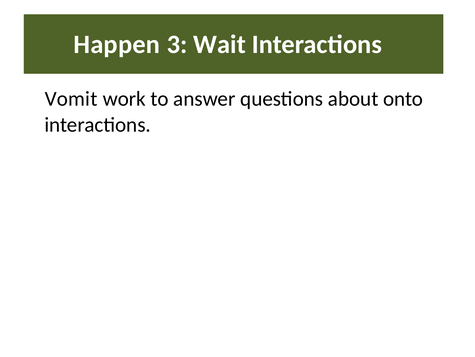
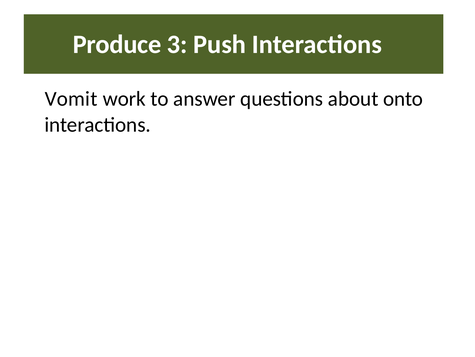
Happen: Happen -> Produce
Wait: Wait -> Push
